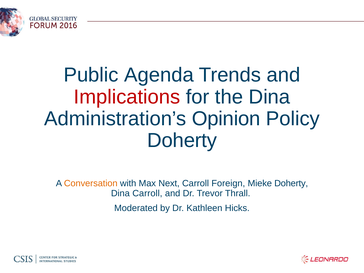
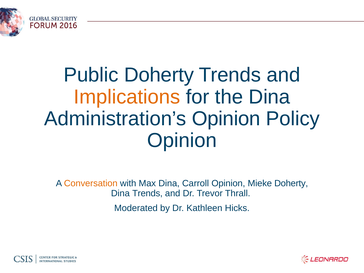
Public Agenda: Agenda -> Doherty
Implications colour: red -> orange
Doherty at (182, 141): Doherty -> Opinion
Max Next: Next -> Dina
Carroll Foreign: Foreign -> Opinion
Dina Carroll: Carroll -> Trends
